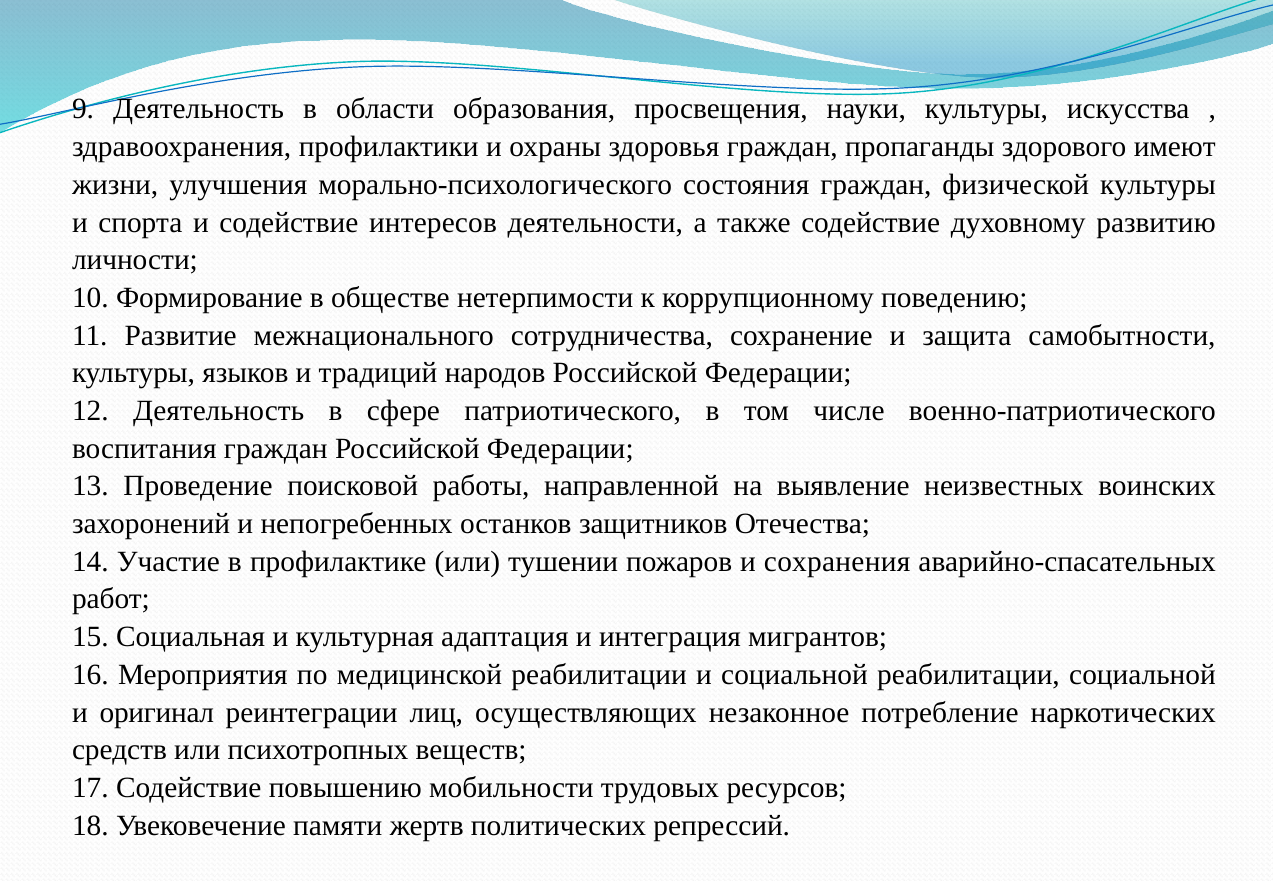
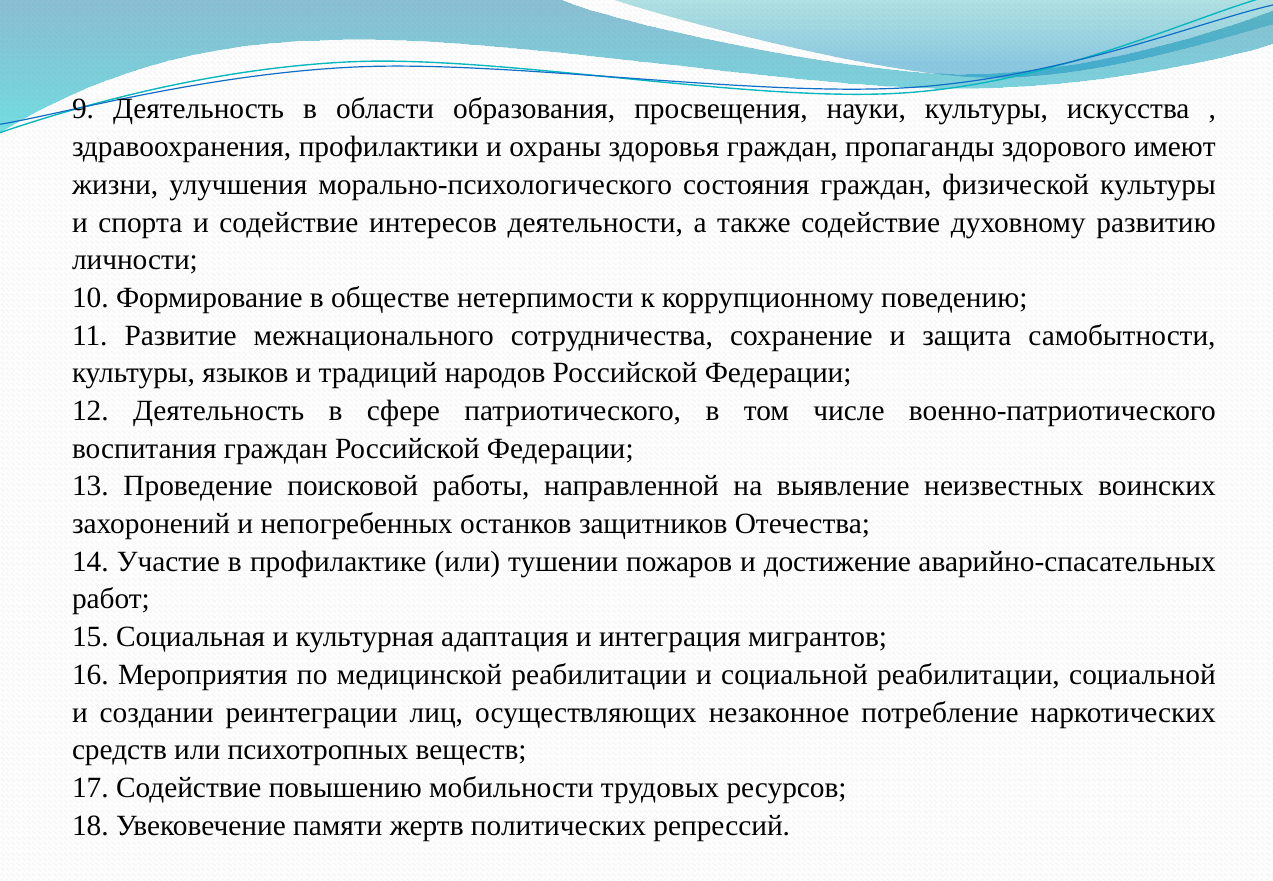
сохранения: сохранения -> достижение
оригинал: оригинал -> создании
